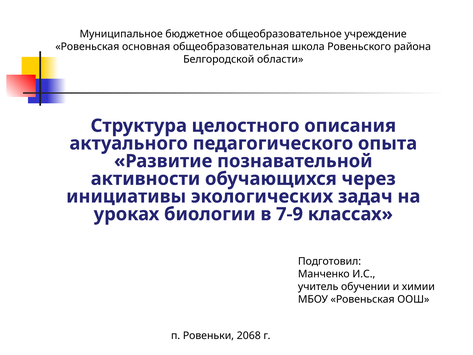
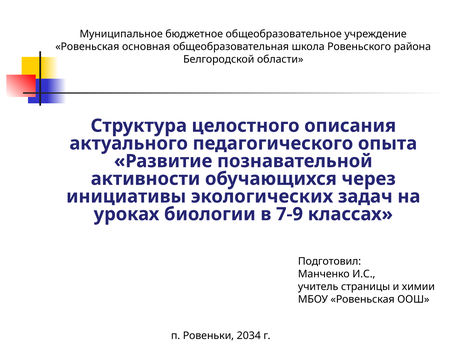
обучении: обучении -> страницы
2068: 2068 -> 2034
